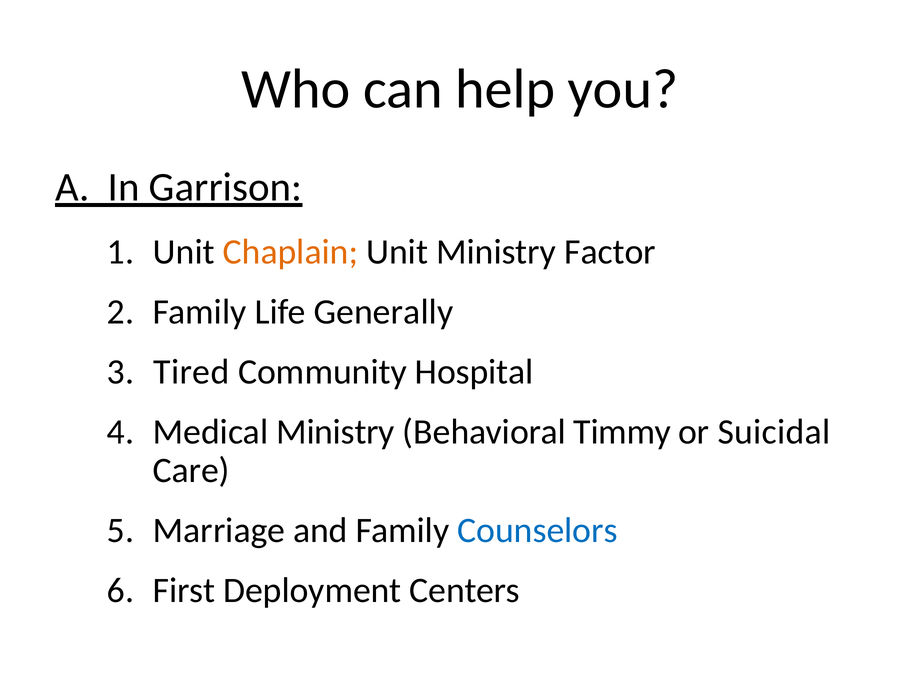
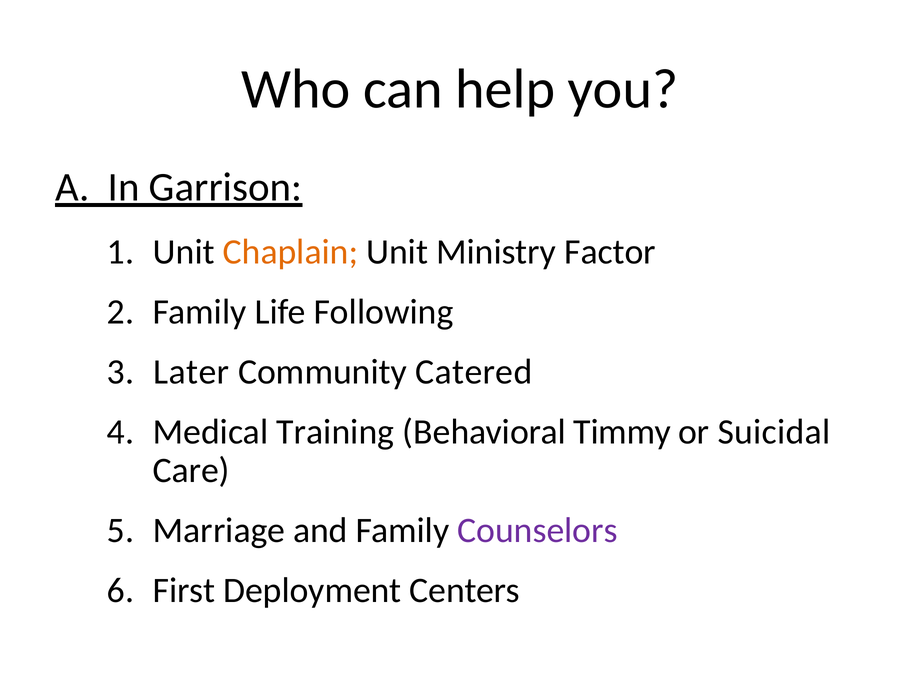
Generally: Generally -> Following
Tired: Tired -> Later
Hospital: Hospital -> Catered
Medical Ministry: Ministry -> Training
Counselors colour: blue -> purple
